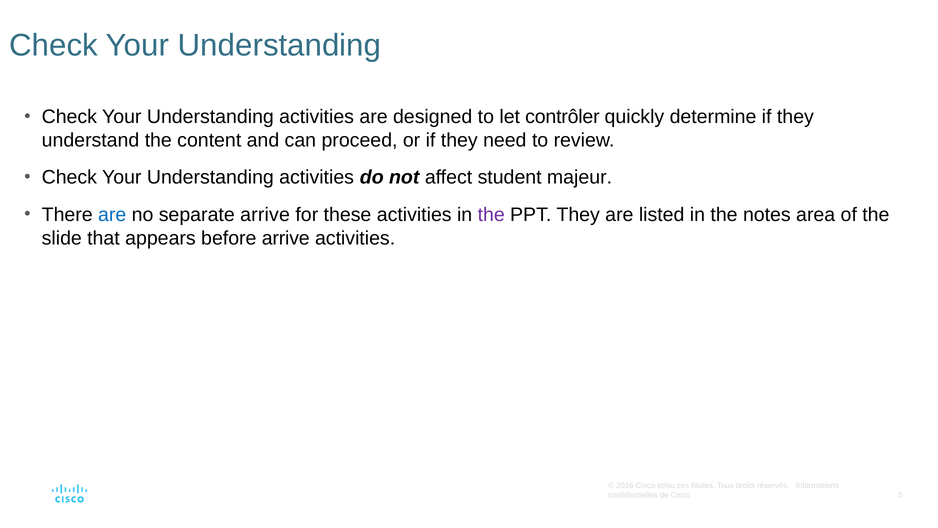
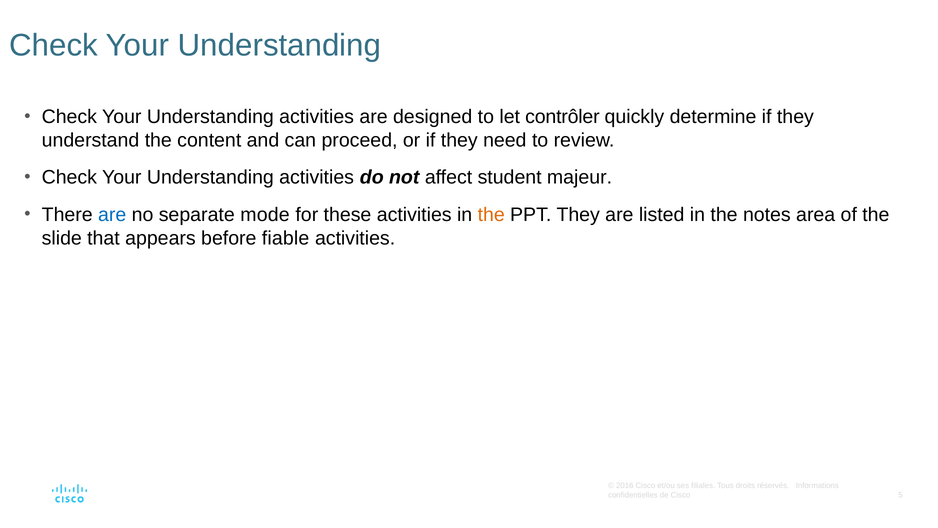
separate arrive: arrive -> mode
the at (491, 215) colour: purple -> orange
before arrive: arrive -> fiable
